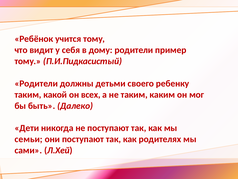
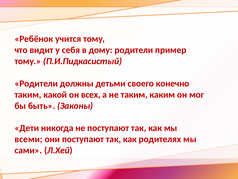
ребенку: ребенку -> конечно
Далеко: Далеко -> Законы
семьи: семьи -> всеми
